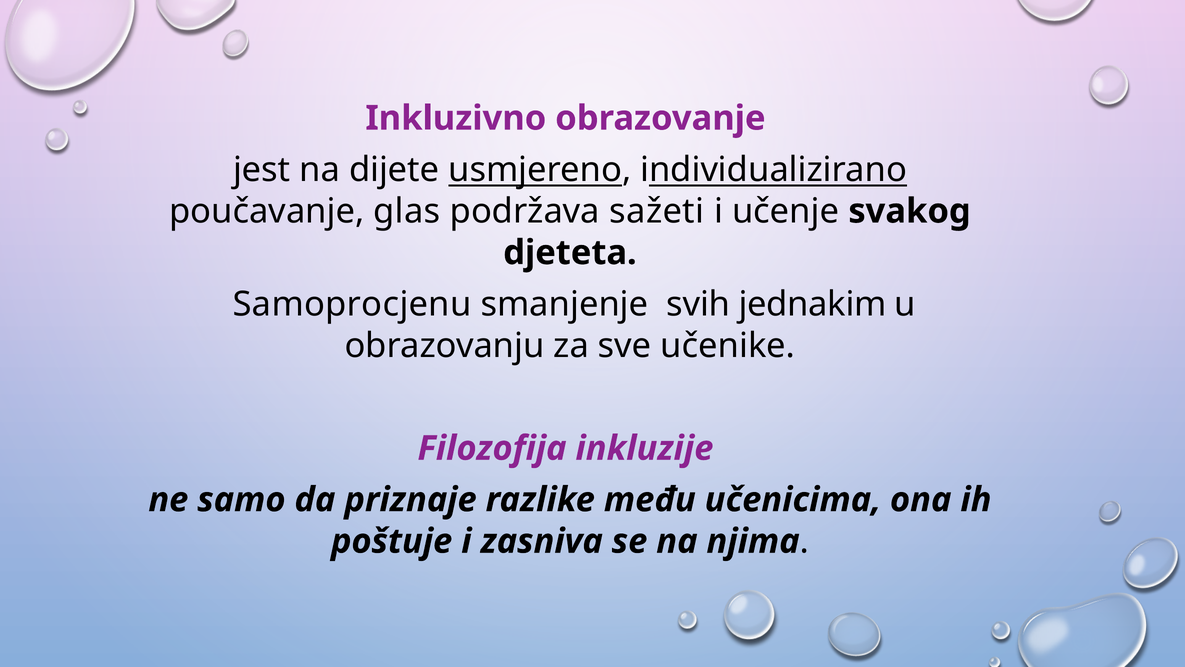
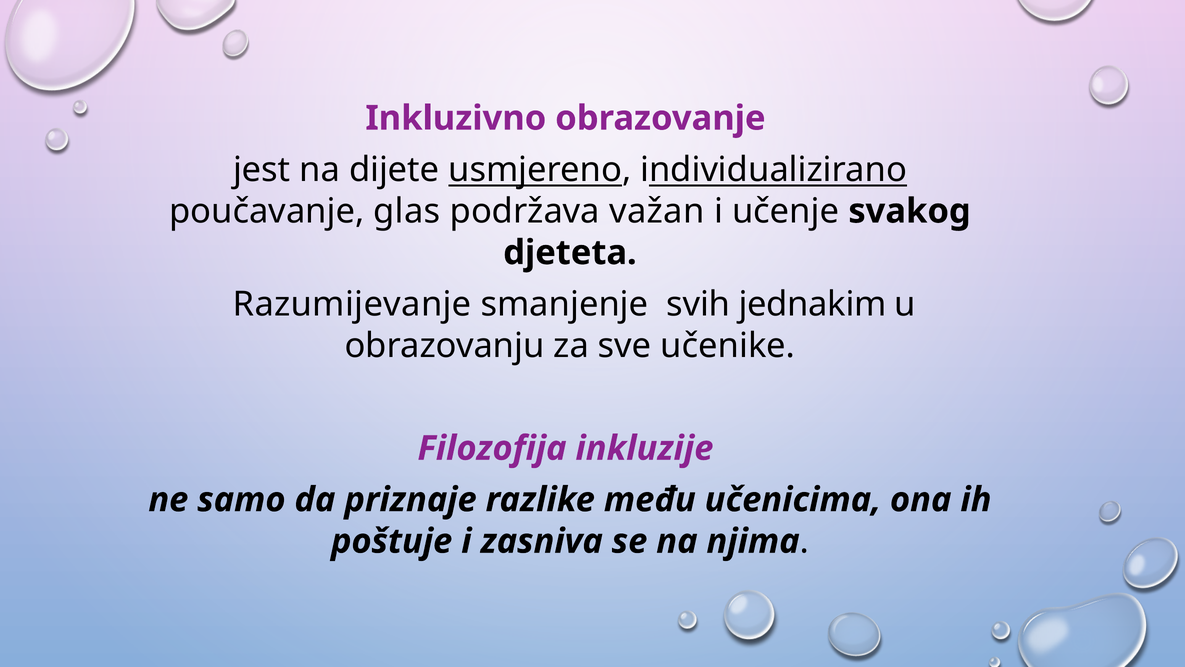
sažeti: sažeti -> važan
Samoprocjenu: Samoprocjenu -> Razumijevanje
